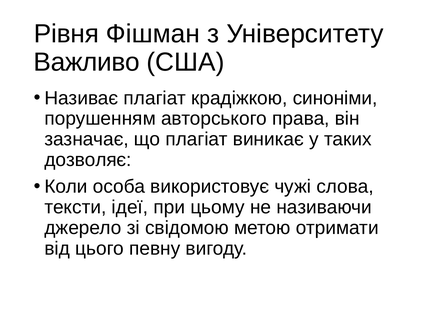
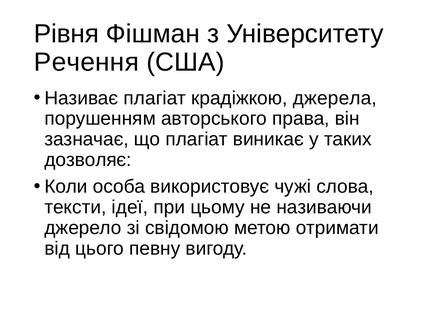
Важливо: Важливо -> Речення
синоніми: синоніми -> джерела
